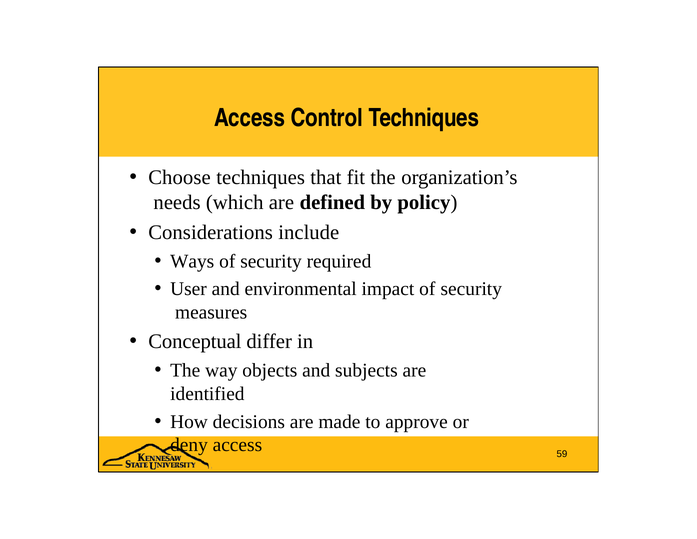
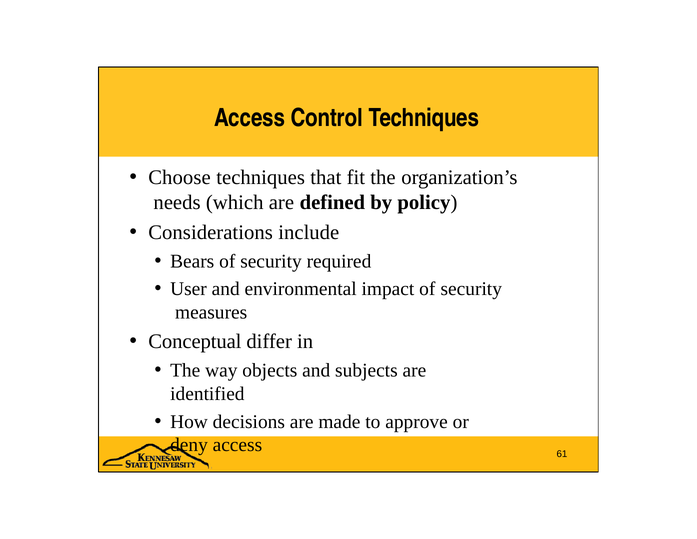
Ways: Ways -> Bears
59: 59 -> 61
